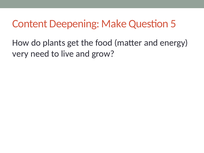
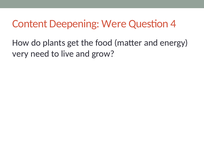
Make: Make -> Were
5: 5 -> 4
